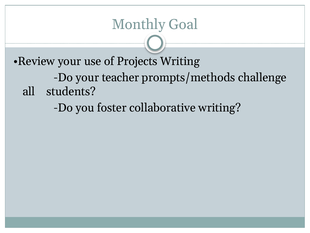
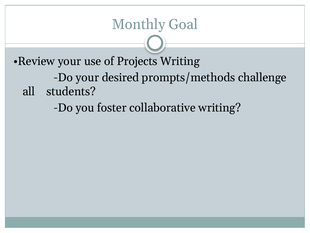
teacher: teacher -> desired
